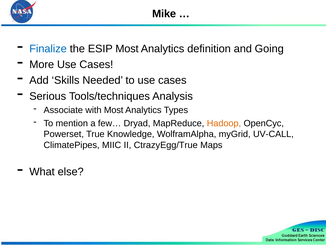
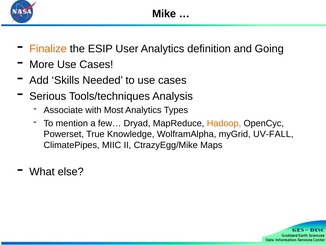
Finalize colour: blue -> orange
ESIP Most: Most -> User
UV-CALL: UV-CALL -> UV-FALL
CtrazyEgg/True: CtrazyEgg/True -> CtrazyEgg/Mike
